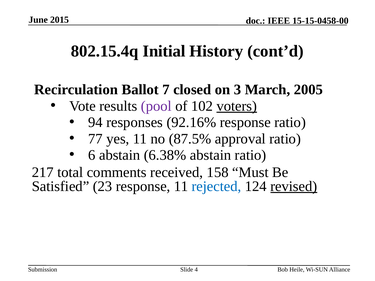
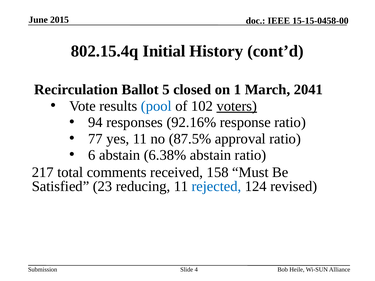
7: 7 -> 5
3: 3 -> 1
2005: 2005 -> 2041
pool colour: purple -> blue
23 response: response -> reducing
revised underline: present -> none
